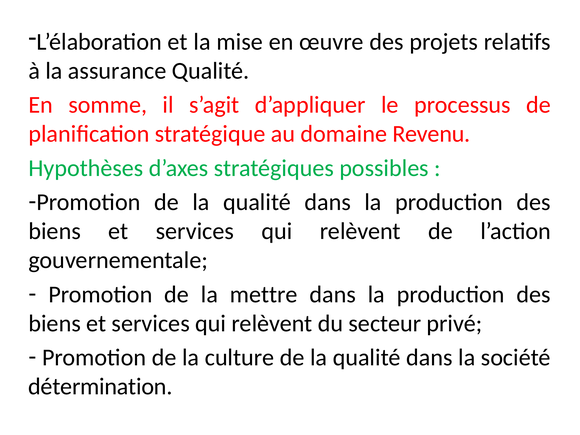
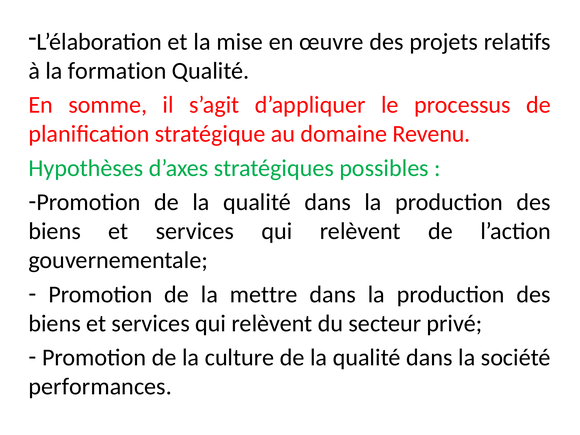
assurance: assurance -> formation
détermination: détermination -> performances
